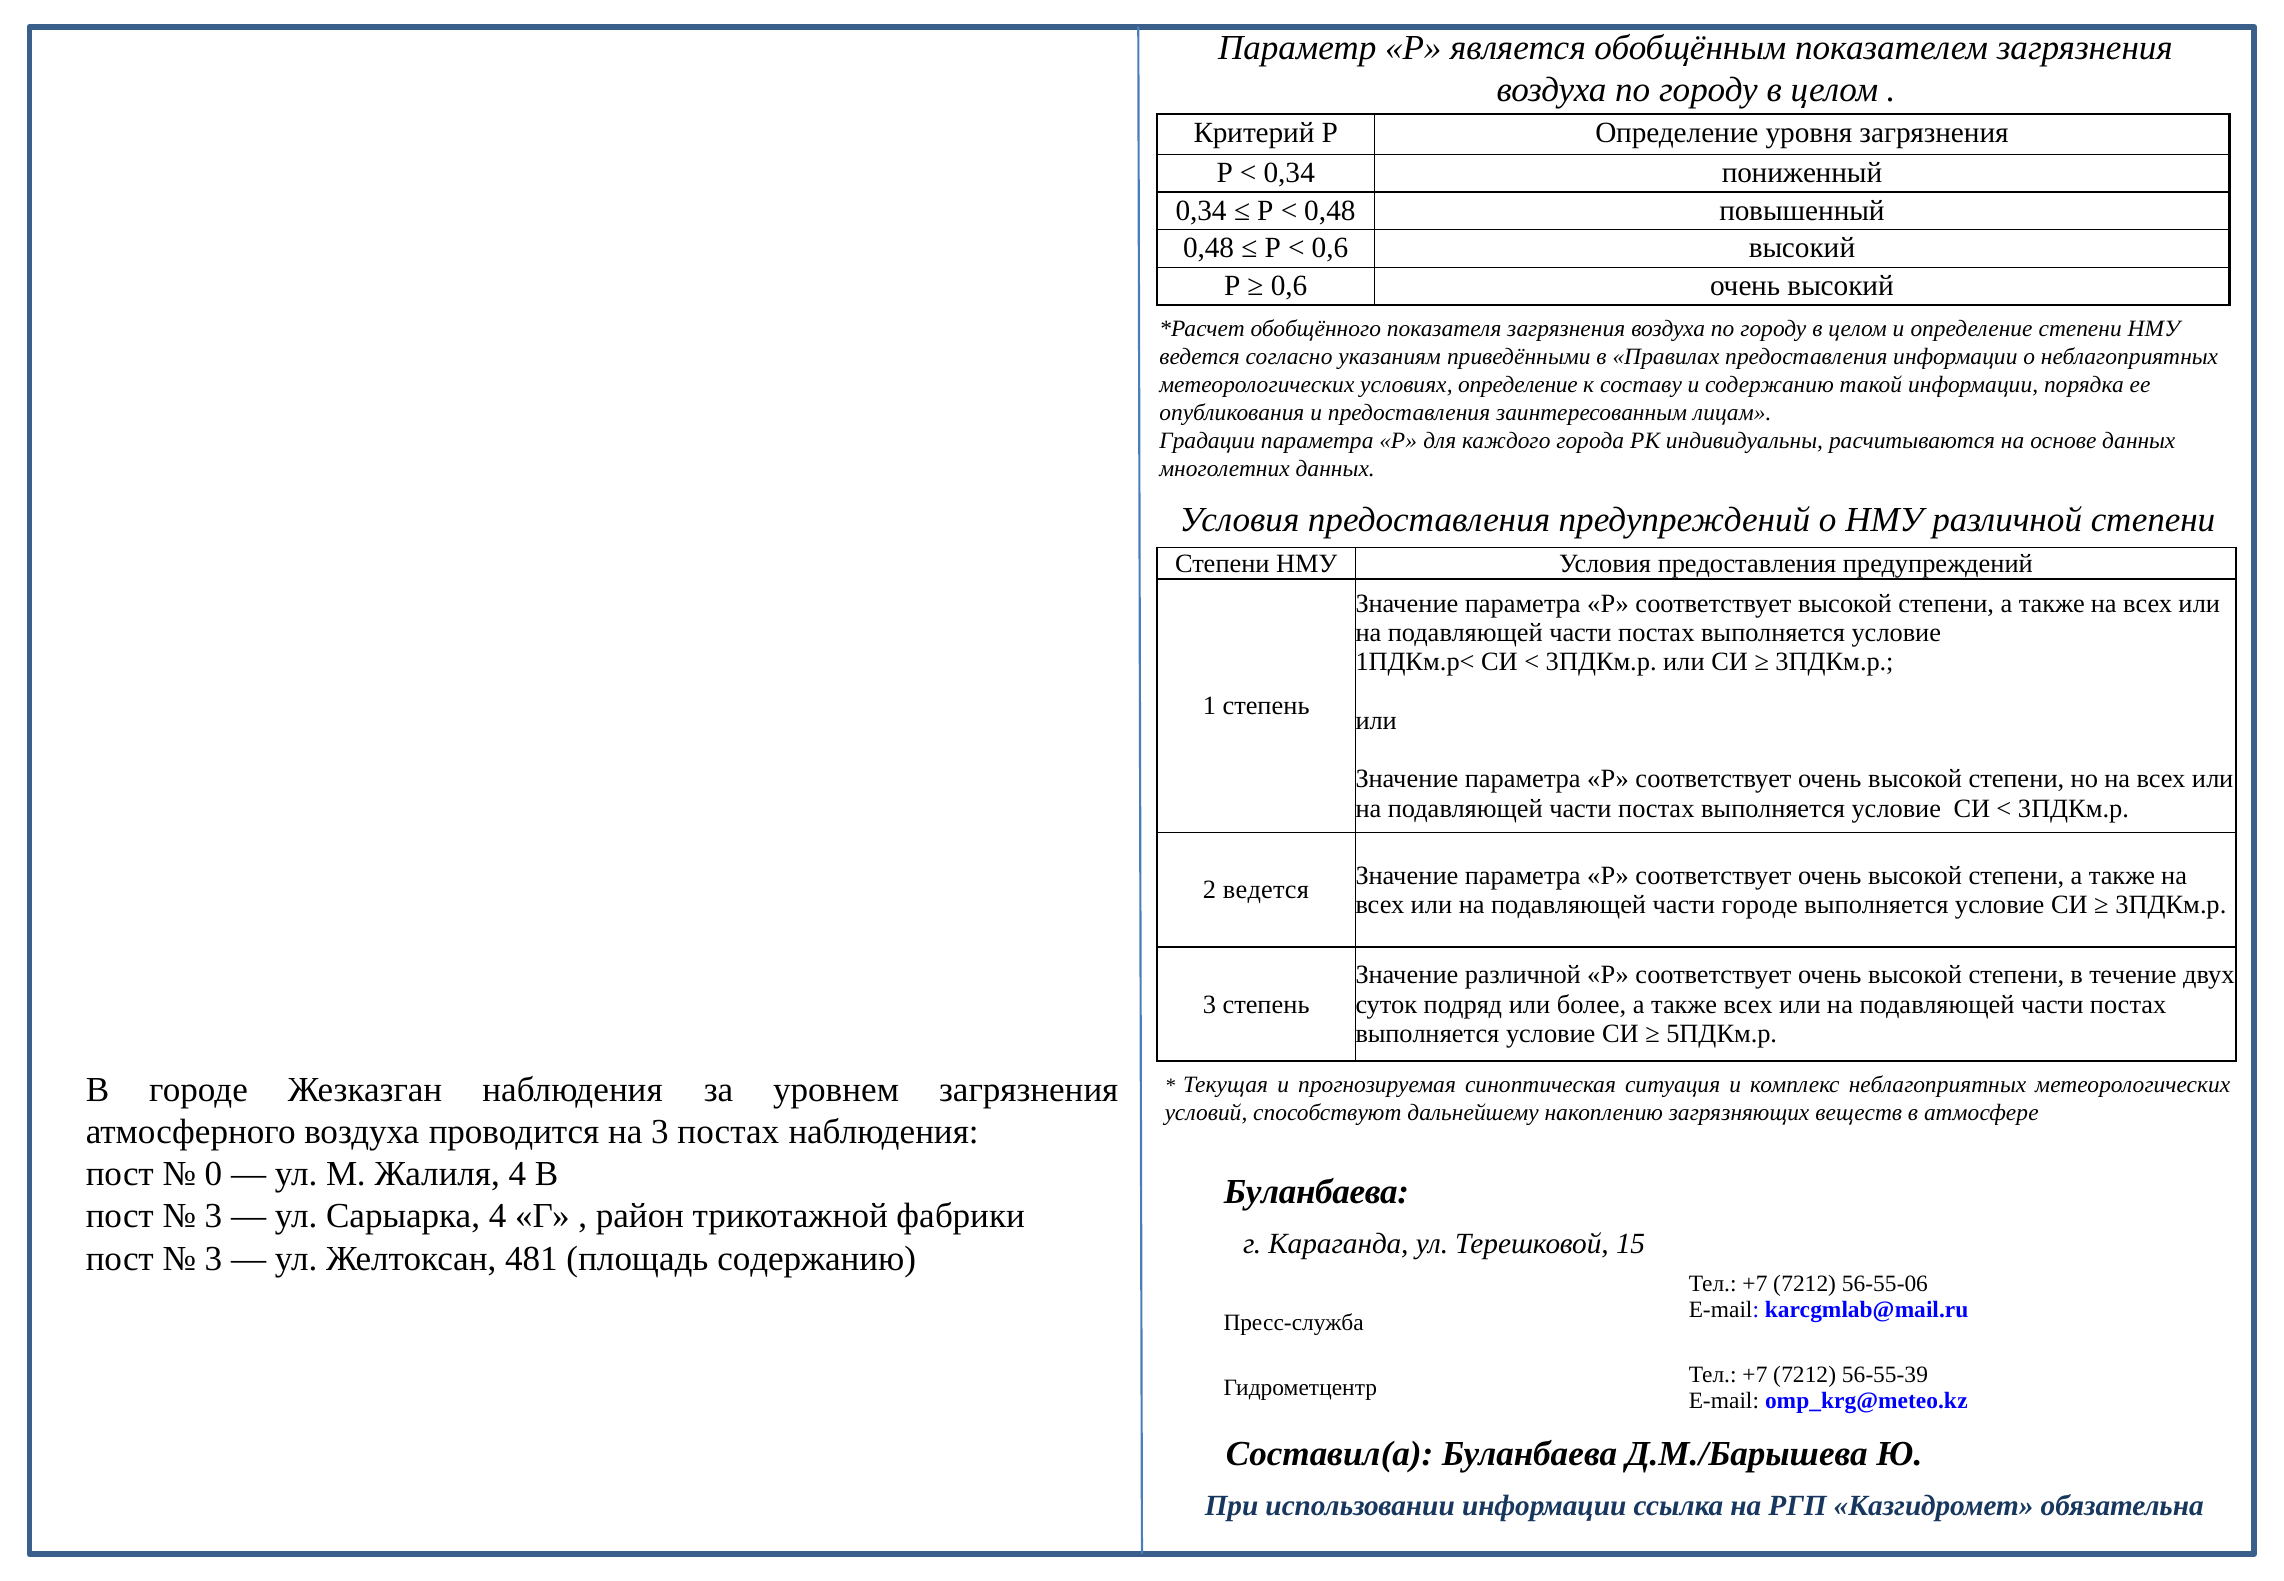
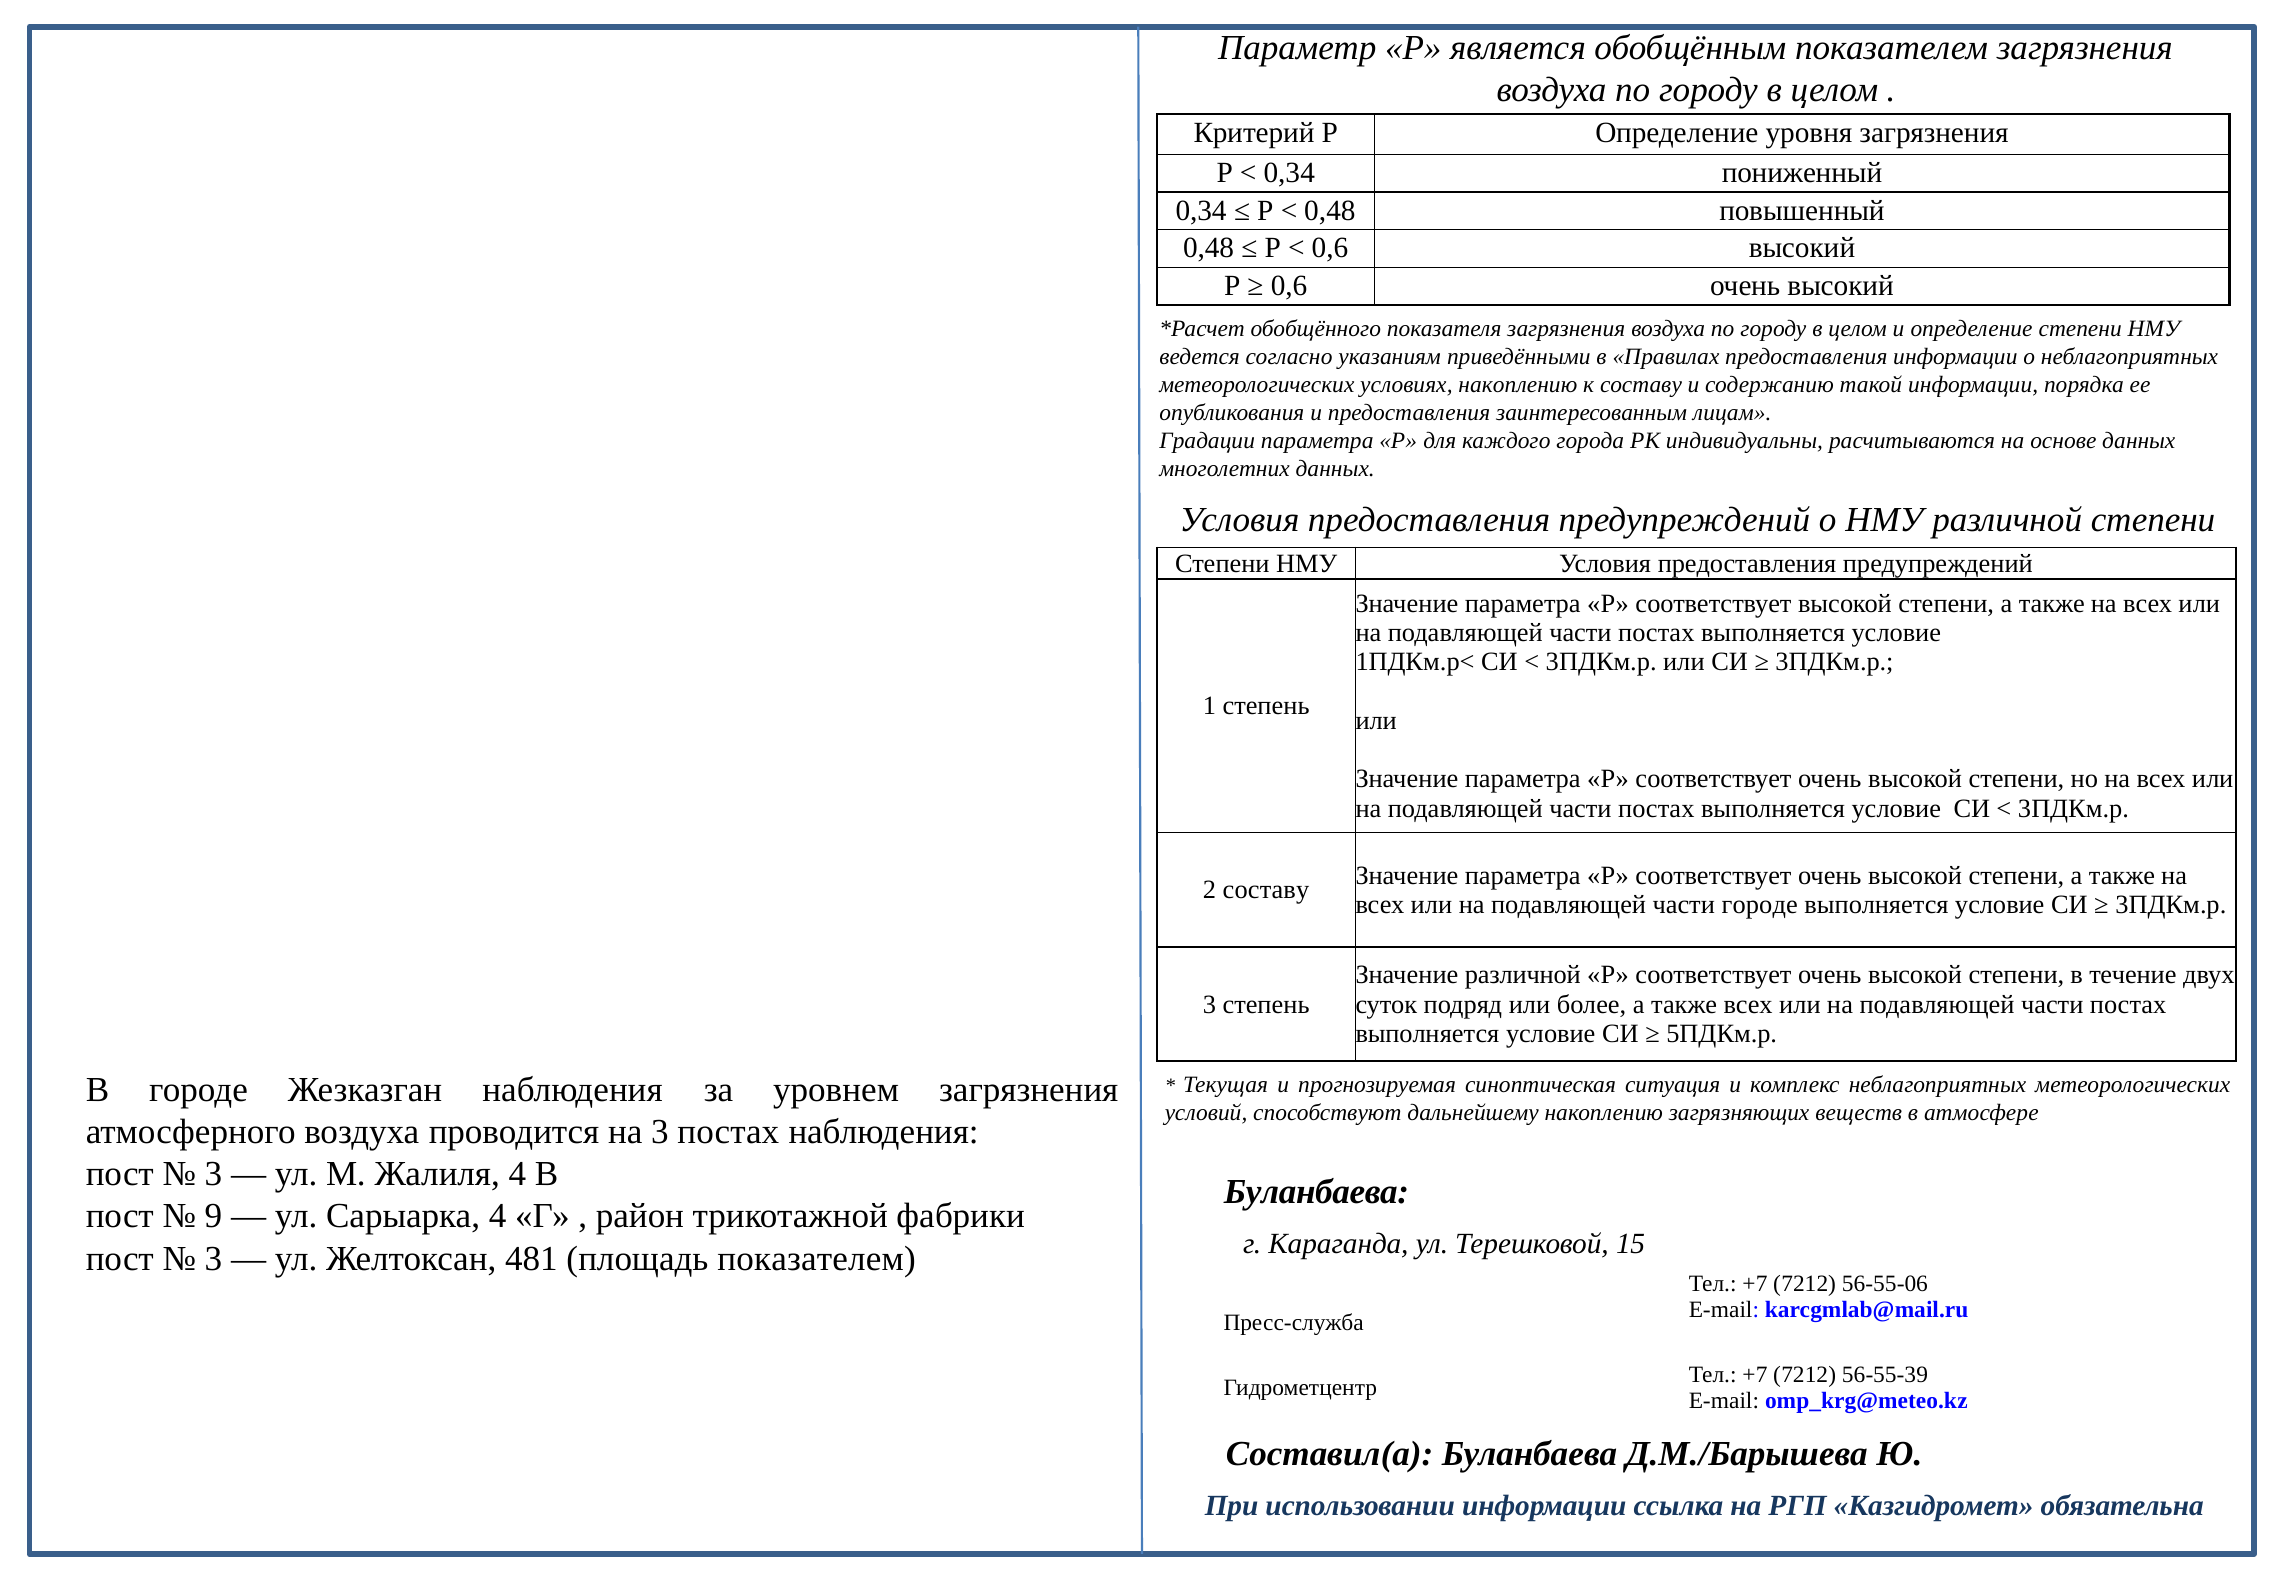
условиях определение: определение -> накоплению
2 ведется: ведется -> составу
0 at (213, 1174): 0 -> 3
3 at (213, 1217): 3 -> 9
площадь содержанию: содержанию -> показателем
